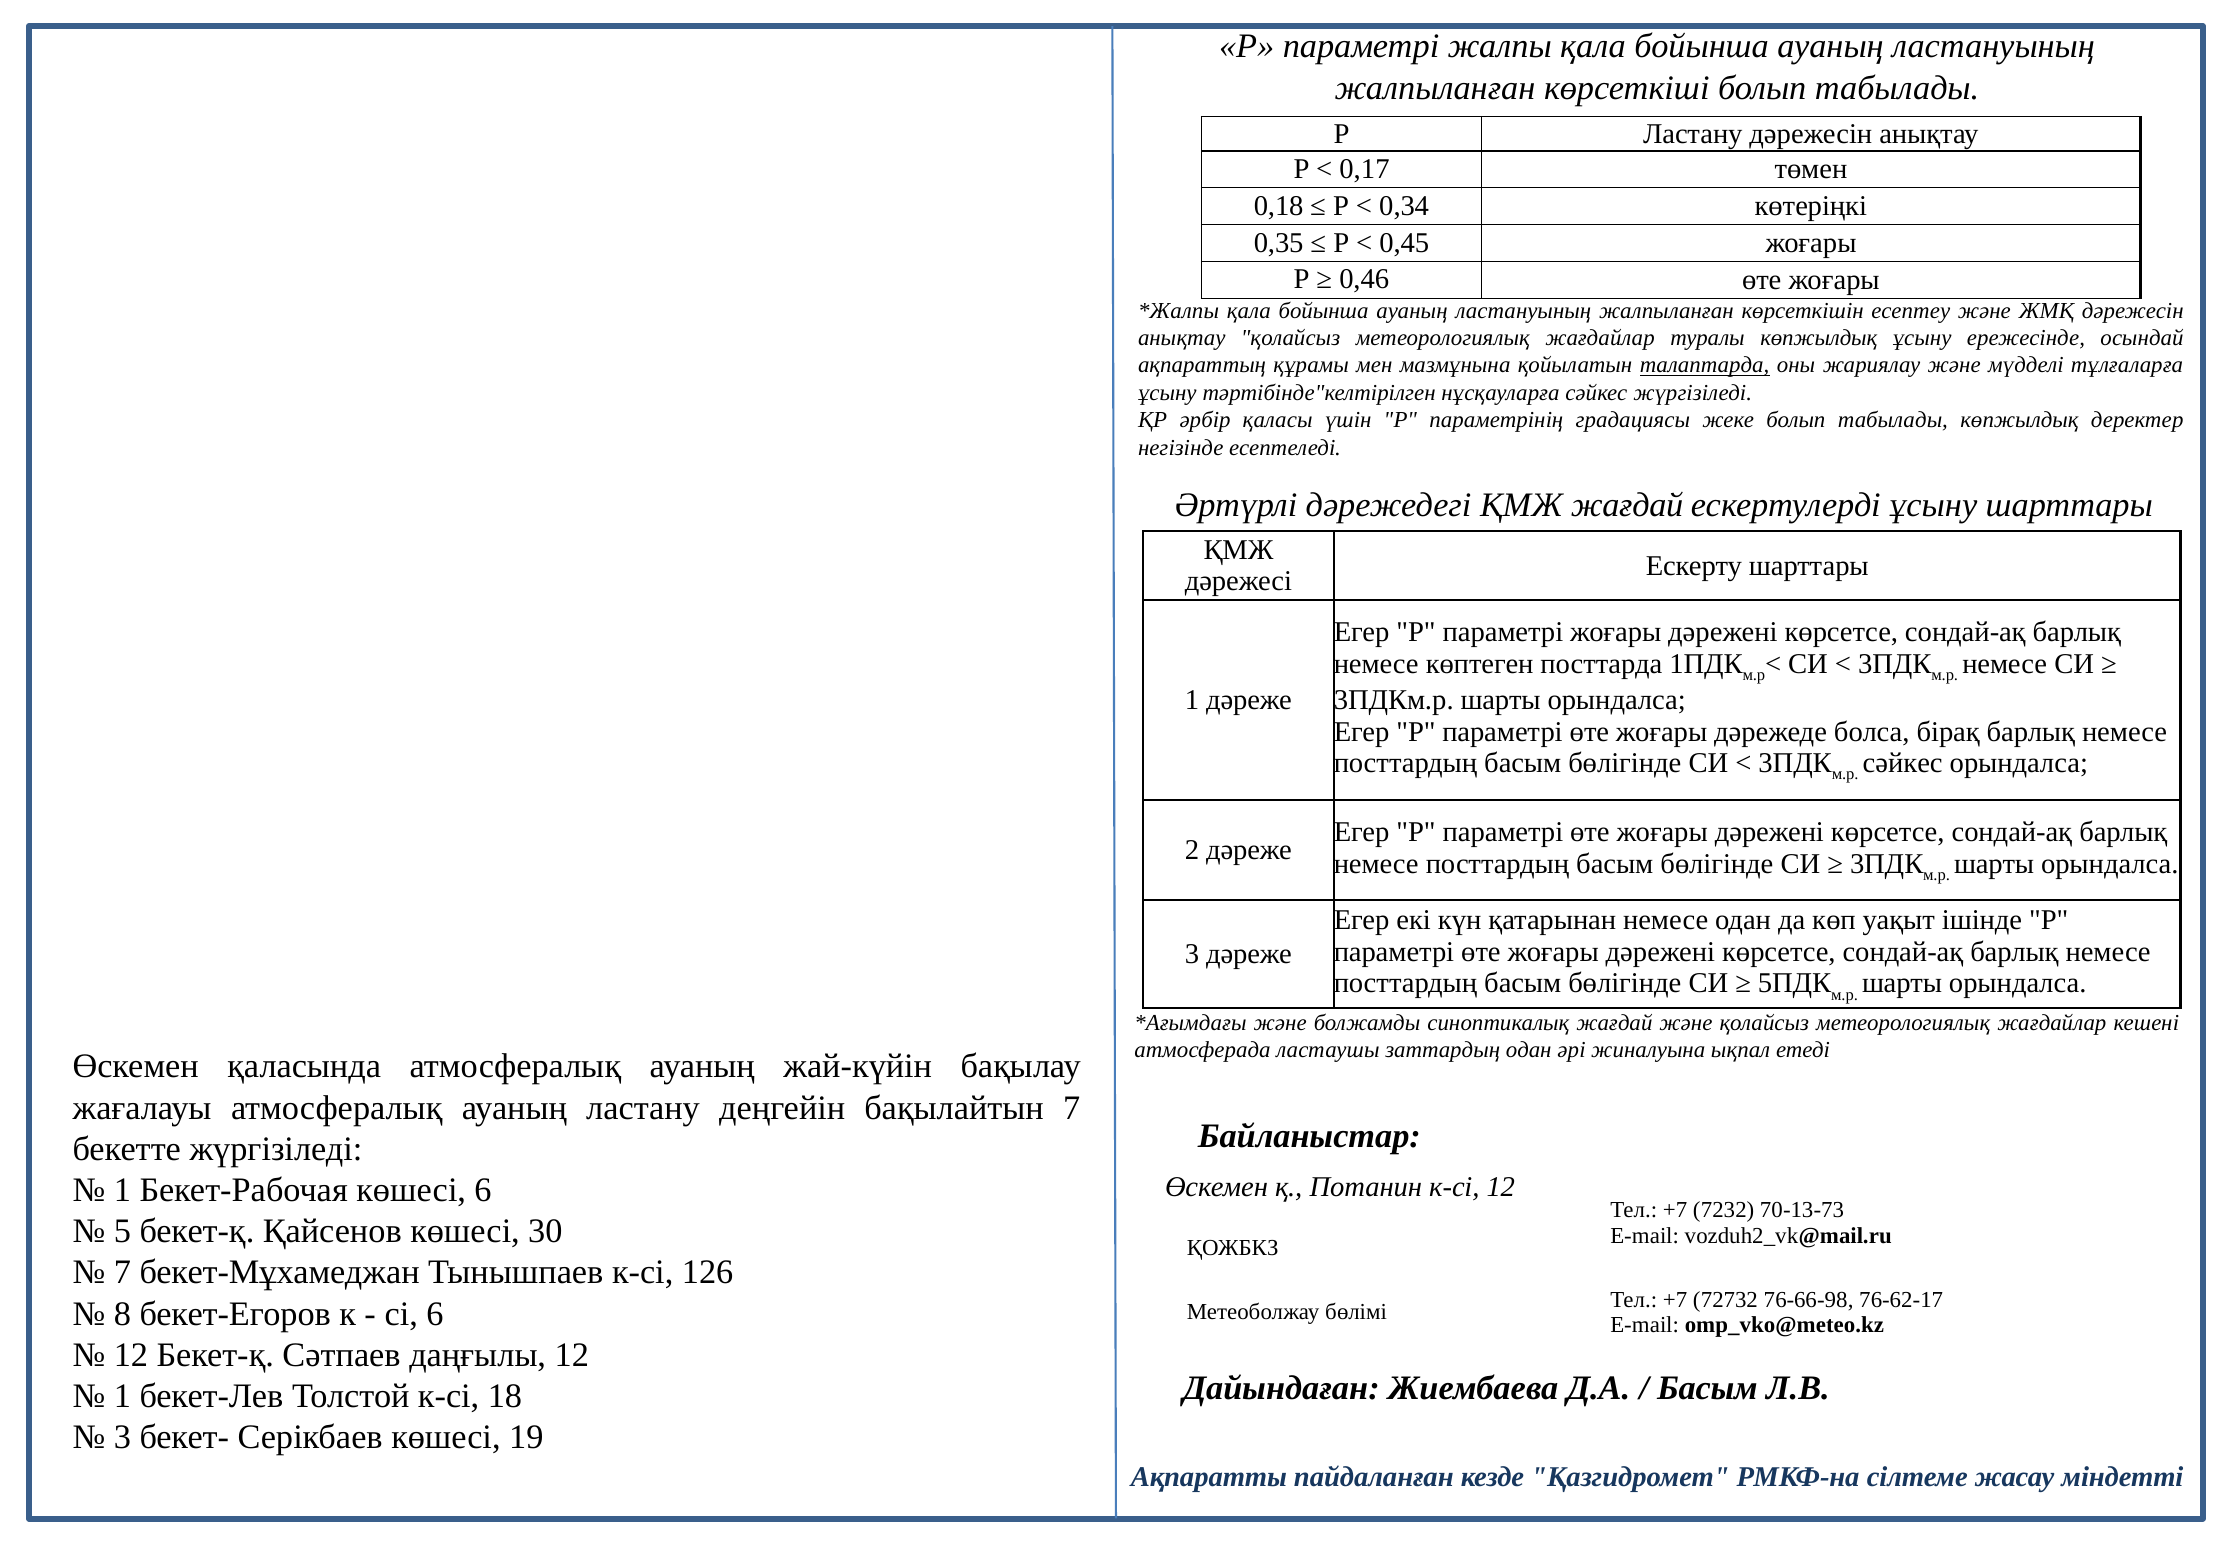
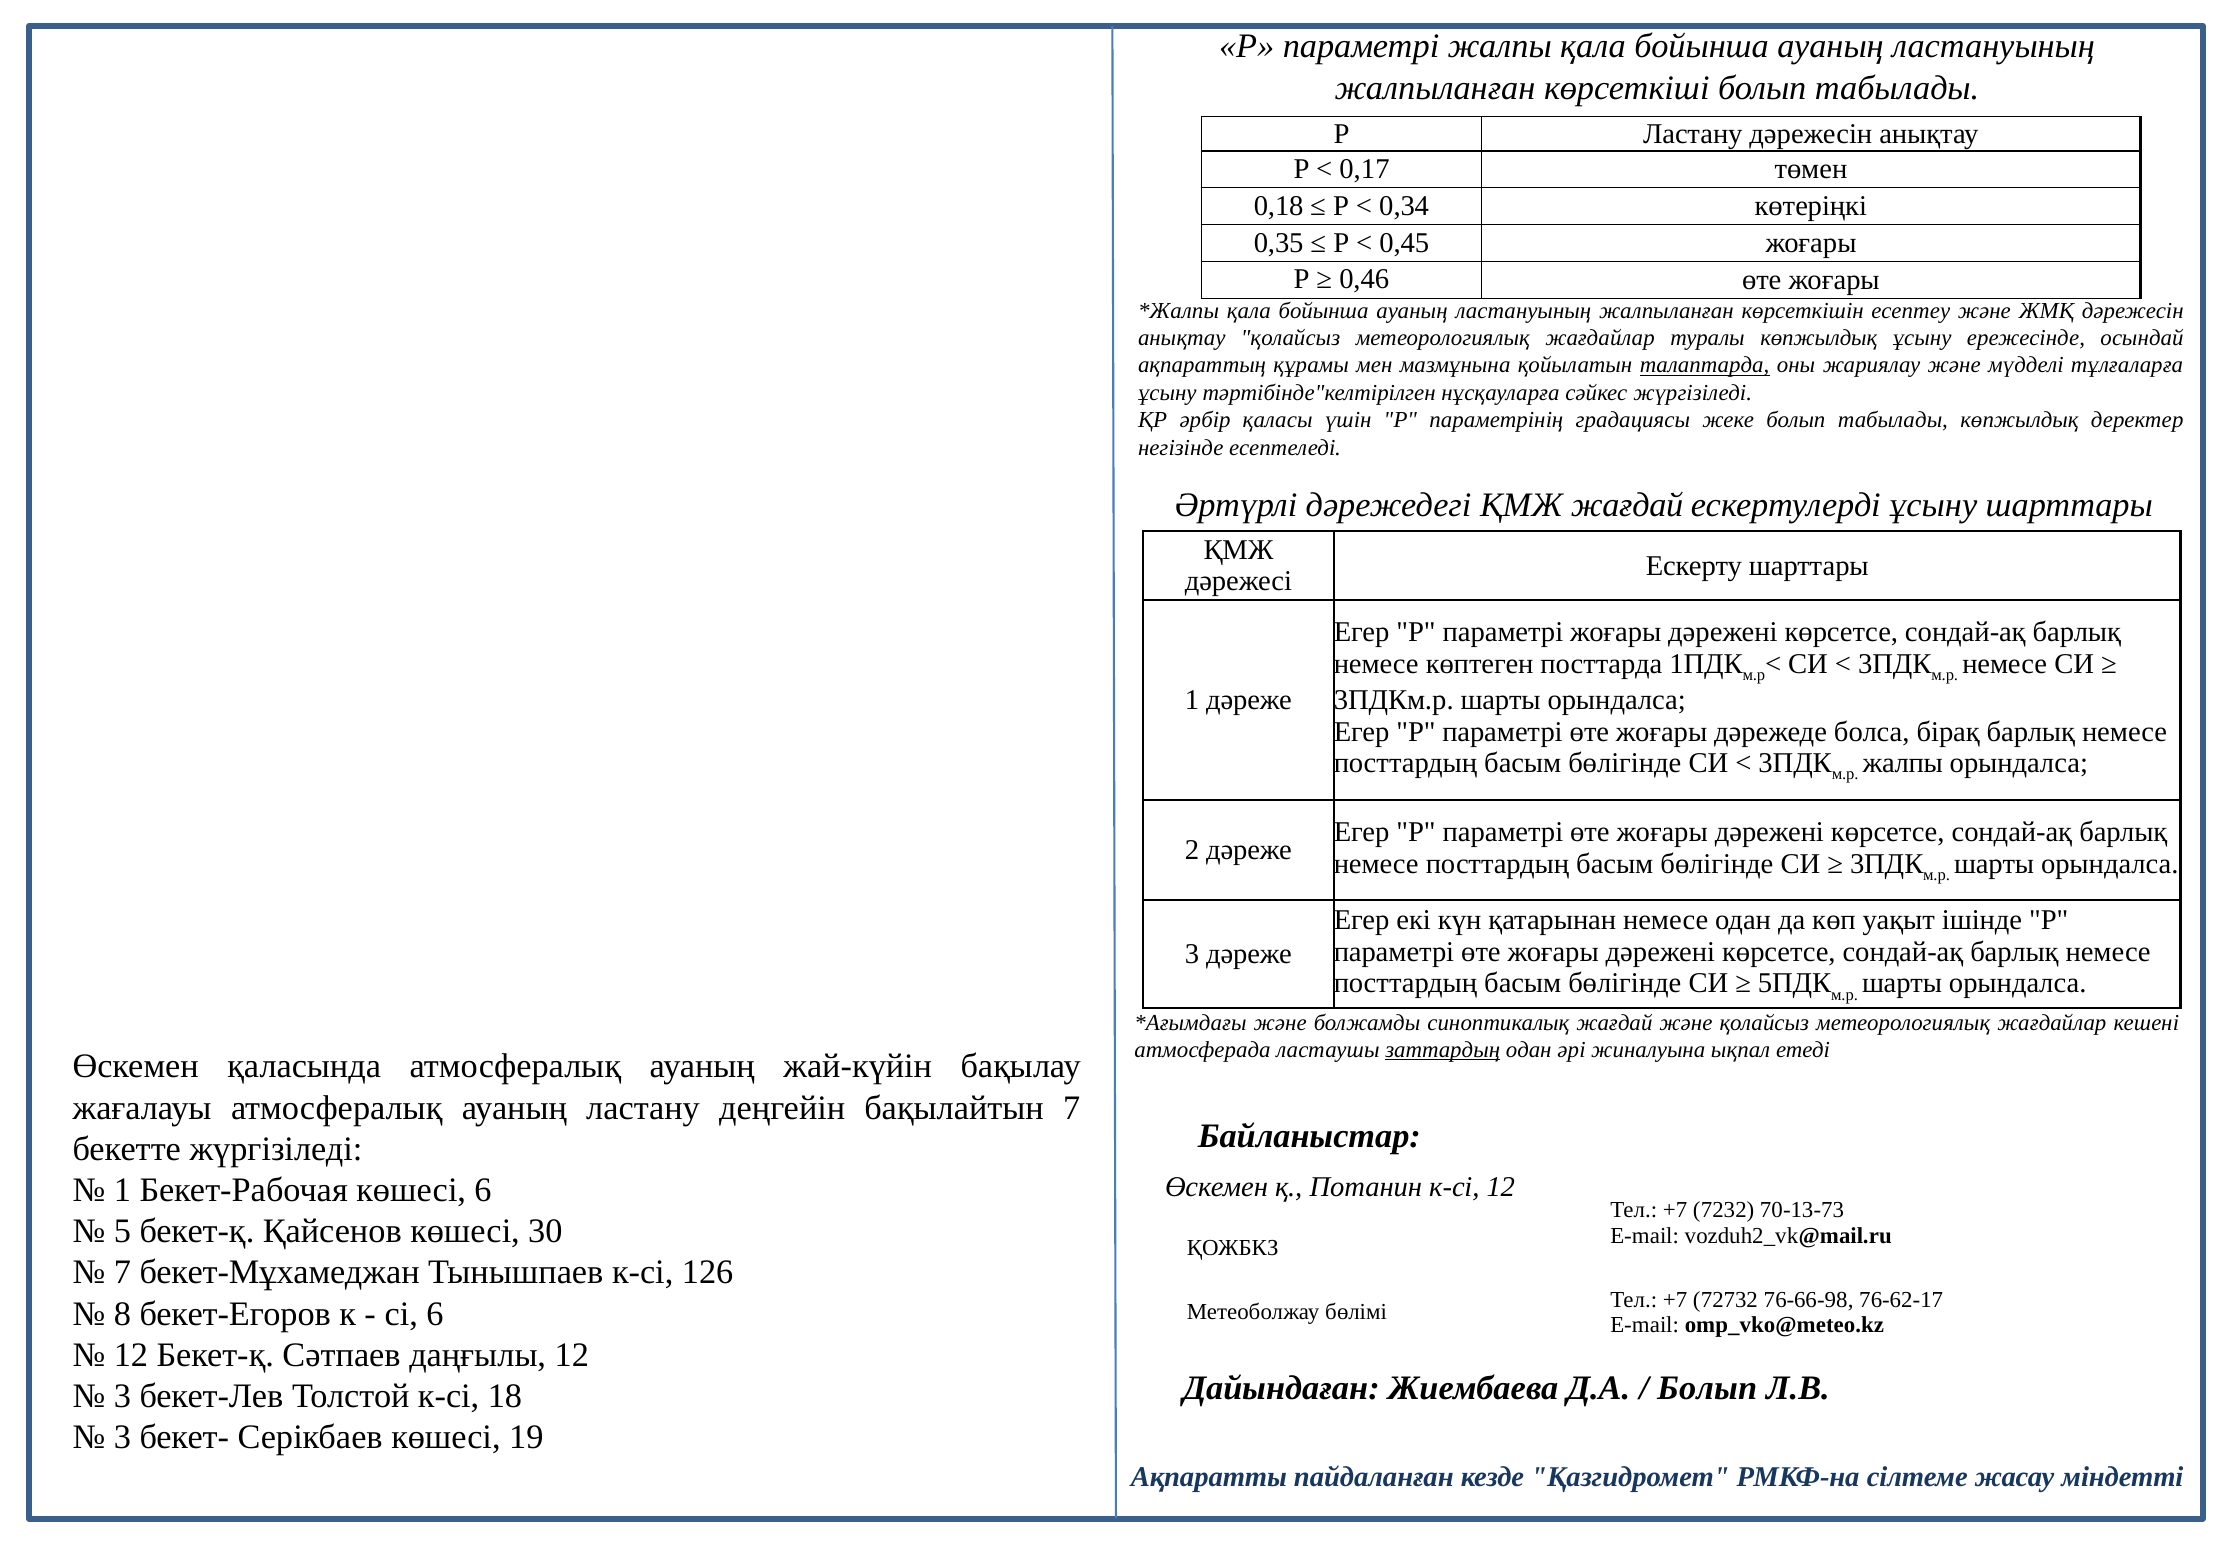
сәйкес at (1903, 763): сәйкес -> жалпы
заттардың underline: none -> present
Басым at (1707, 1388): Басым -> Болып
1 at (122, 1396): 1 -> 3
